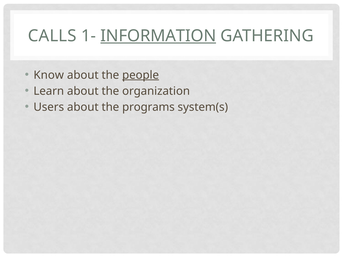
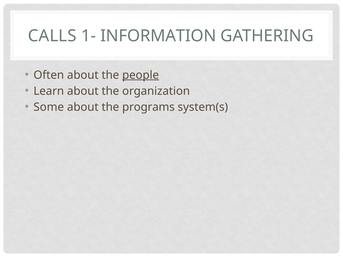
INFORMATION underline: present -> none
Know: Know -> Often
Users: Users -> Some
